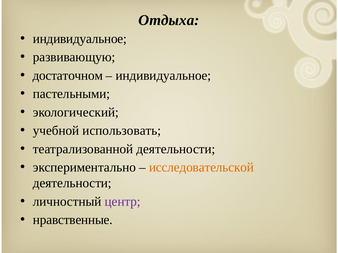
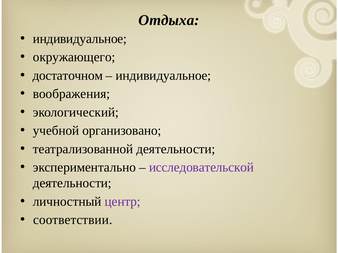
развивающую: развивающую -> окружающего
пастельными: пастельными -> воображения
использовать: использовать -> организовано
исследовательской colour: orange -> purple
нравственные: нравственные -> соответствии
